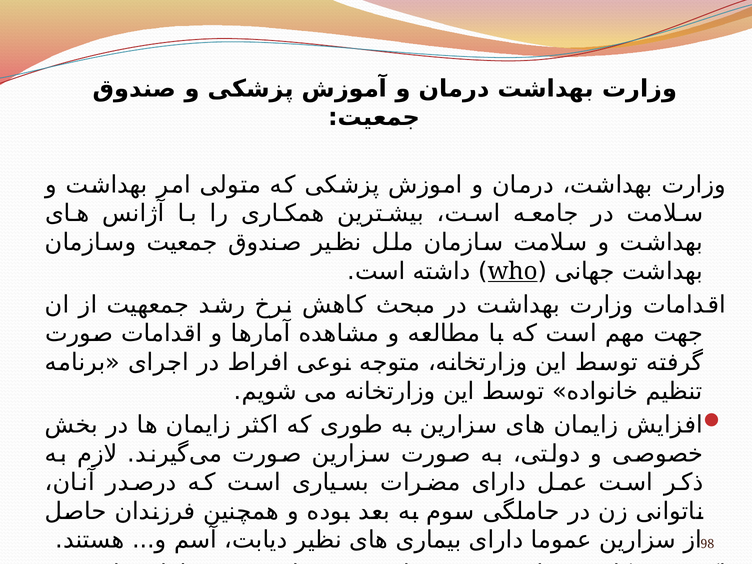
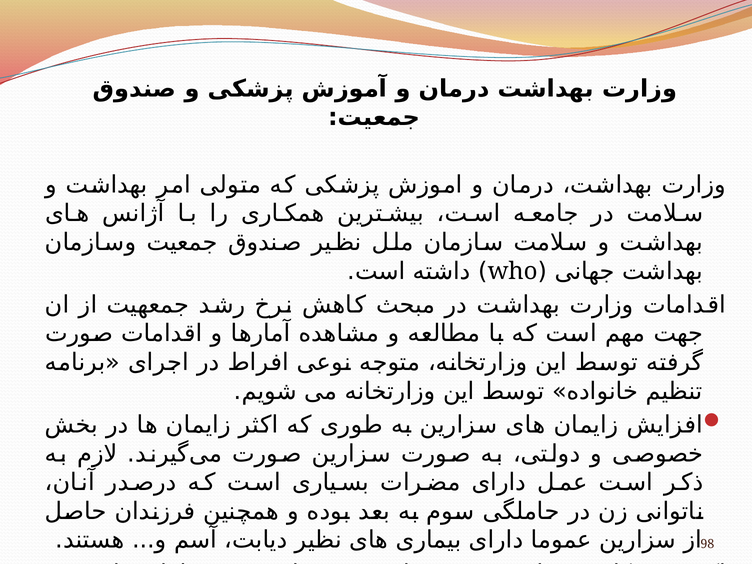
who underline: present -> none
